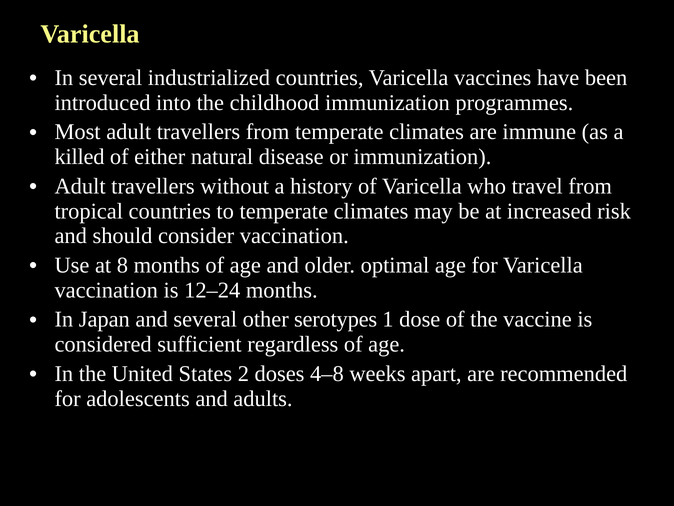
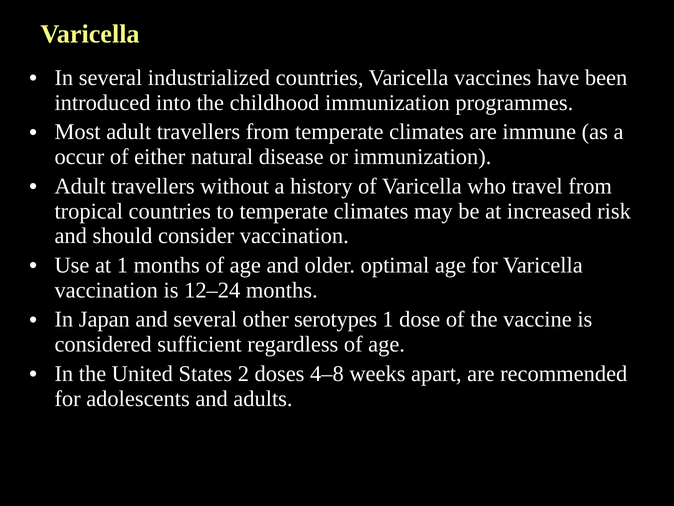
killed: killed -> occur
at 8: 8 -> 1
